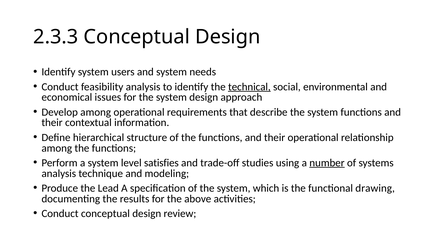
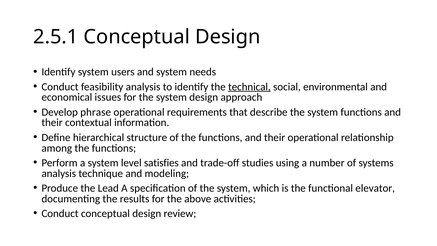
2.3.3: 2.3.3 -> 2.5.1
Develop among: among -> phrase
number underline: present -> none
drawing: drawing -> elevator
